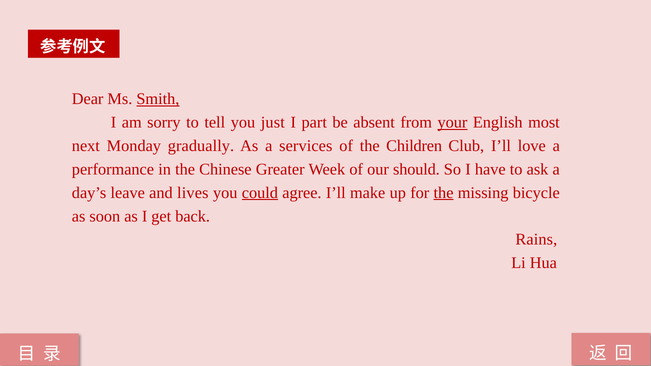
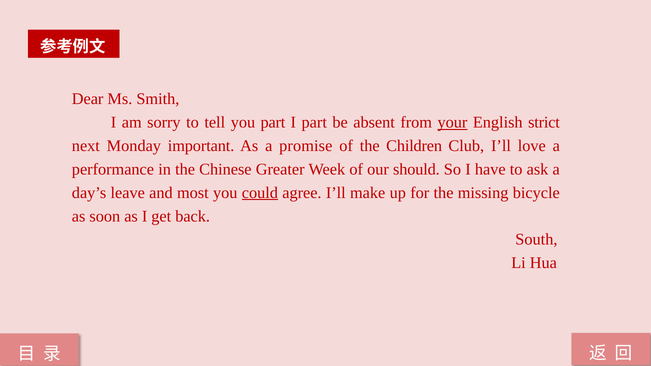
Smith underline: present -> none
you just: just -> part
most: most -> strict
gradually: gradually -> important
services: services -> promise
lives: lives -> most
the at (444, 193) underline: present -> none
Rains: Rains -> South
